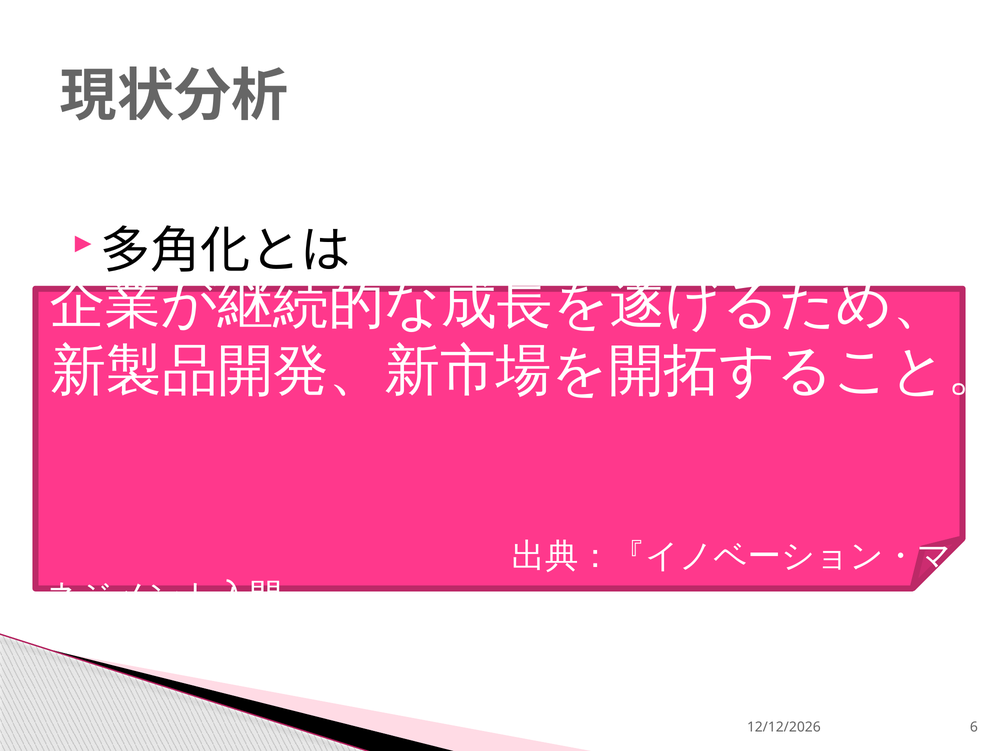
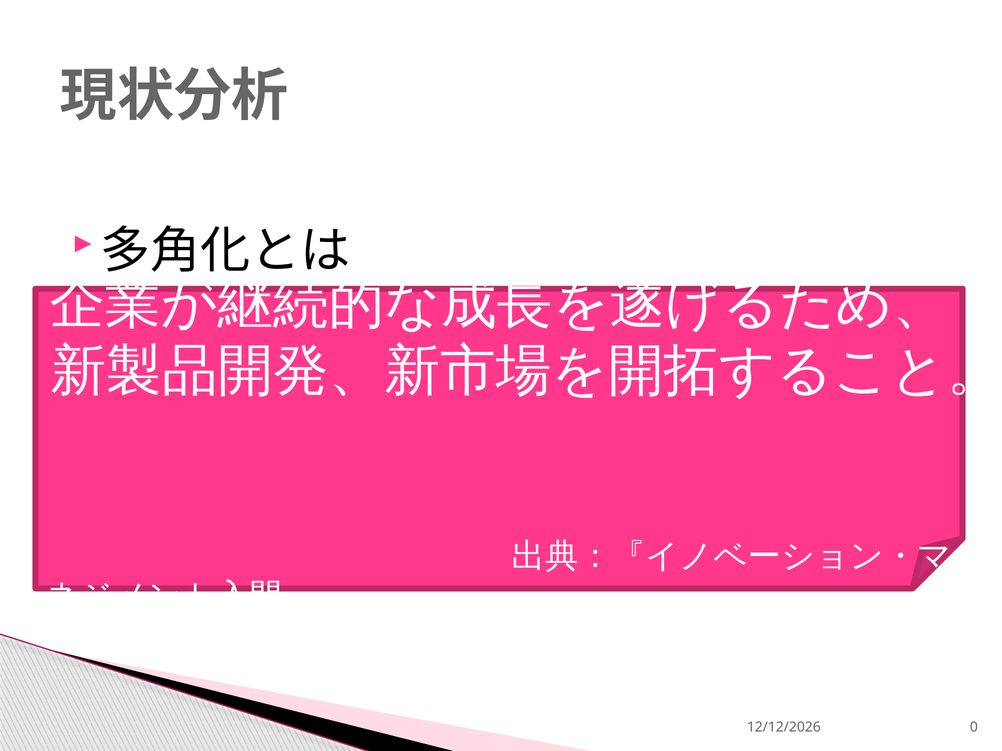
6: 6 -> 0
